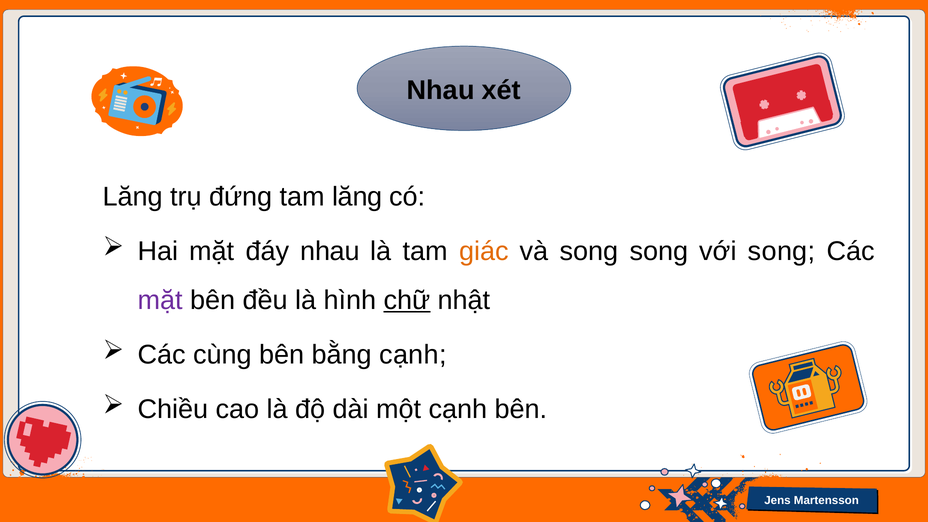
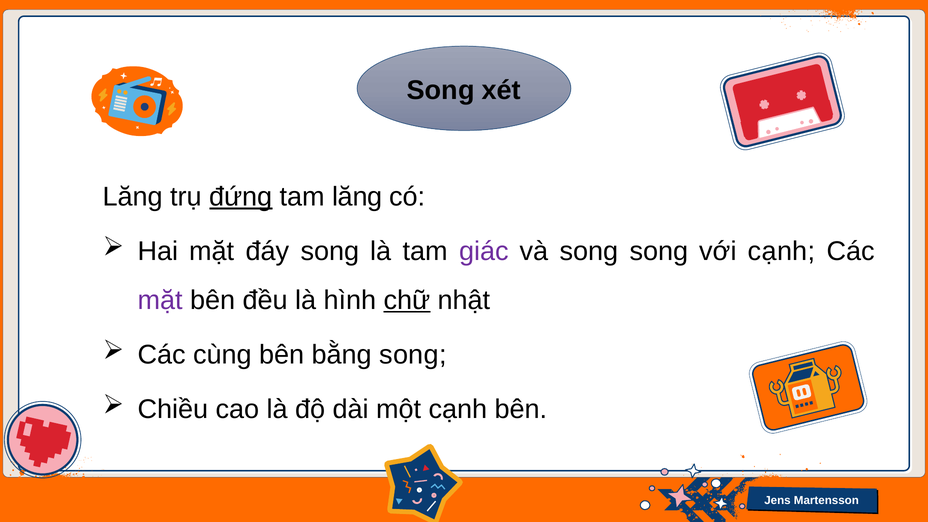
Nhau at (441, 90): Nhau -> Song
đứng underline: none -> present
đáy nhau: nhau -> song
giác colour: orange -> purple
với song: song -> cạnh
bằng cạnh: cạnh -> song
